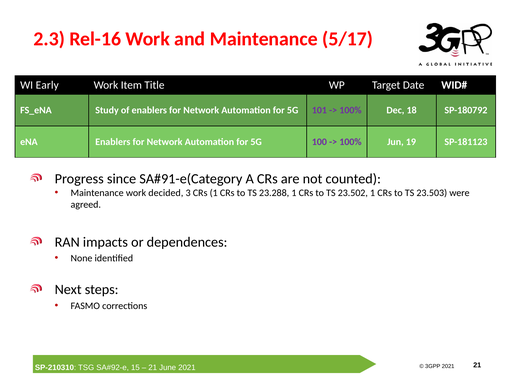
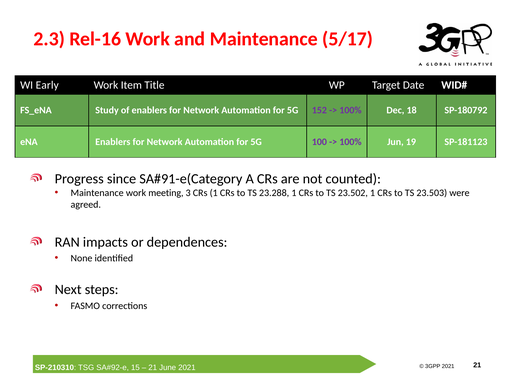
101: 101 -> 152
decided: decided -> meeting
